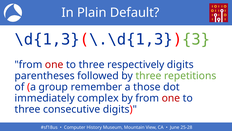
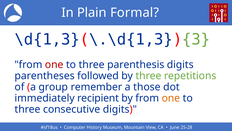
Default: Default -> Formal
respectively: respectively -> parenthesis
complex: complex -> recipient
one at (171, 98) colour: red -> orange
